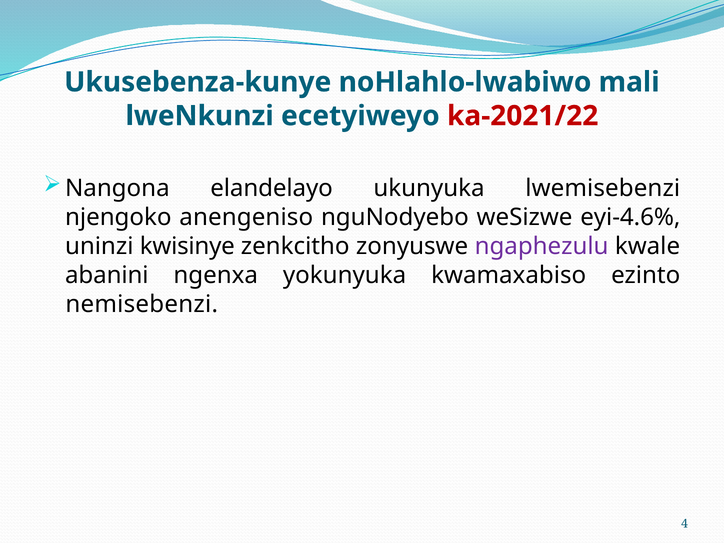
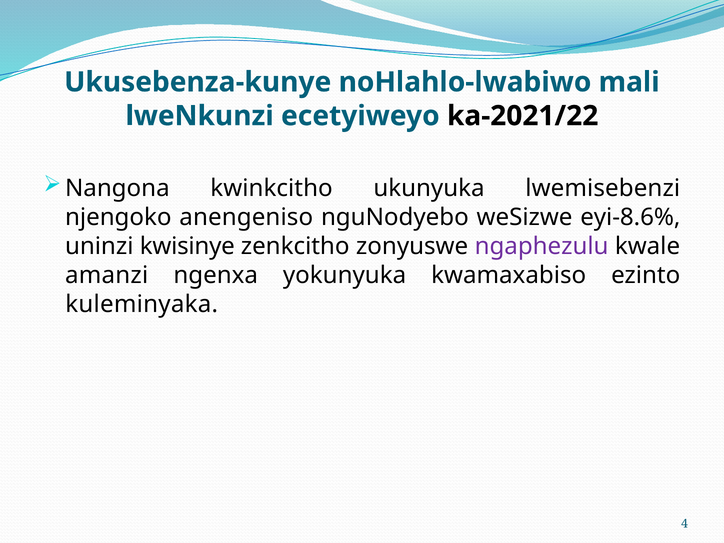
ka-2021/22 colour: red -> black
elandelayo: elandelayo -> kwinkcitho
eyi-4.6%: eyi-4.6% -> eyi-8.6%
abanini: abanini -> amanzi
nemisebenzi: nemisebenzi -> kuleminyaka
